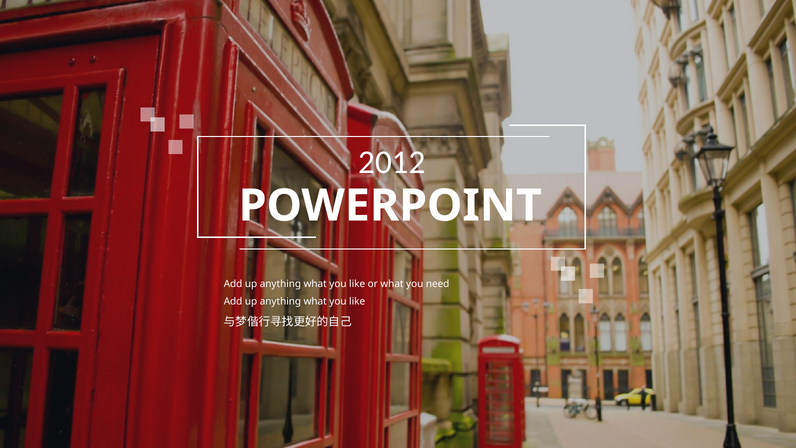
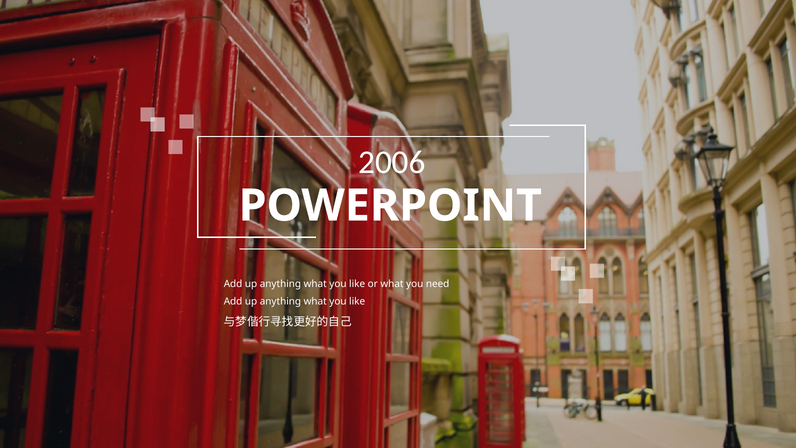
2012: 2012 -> 2006
